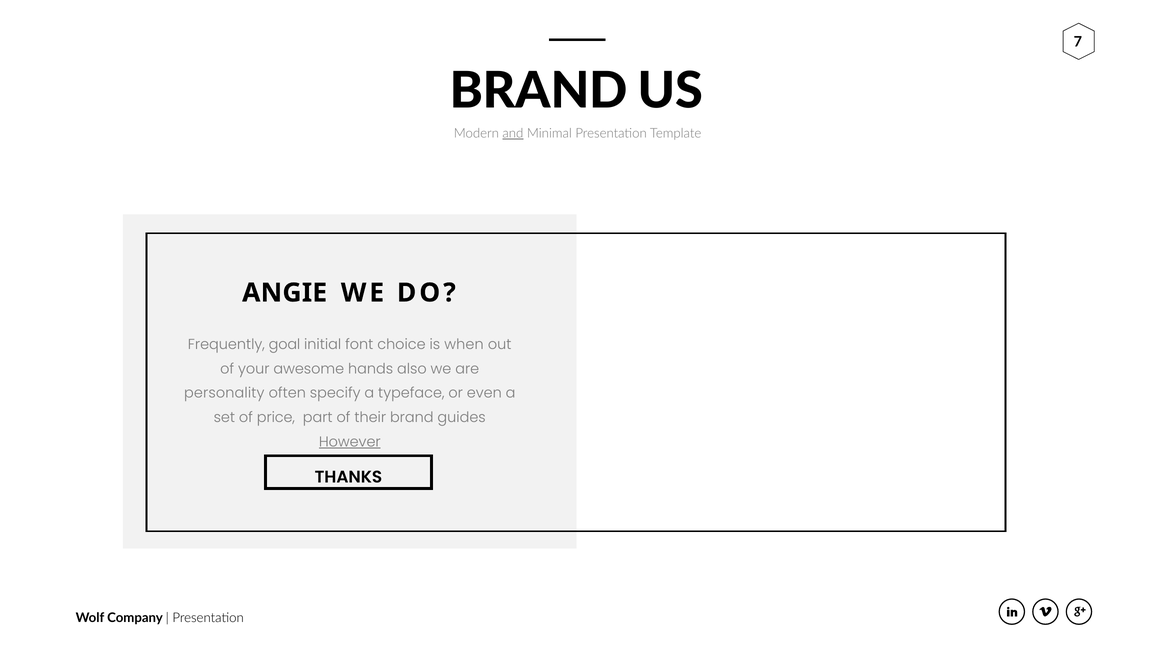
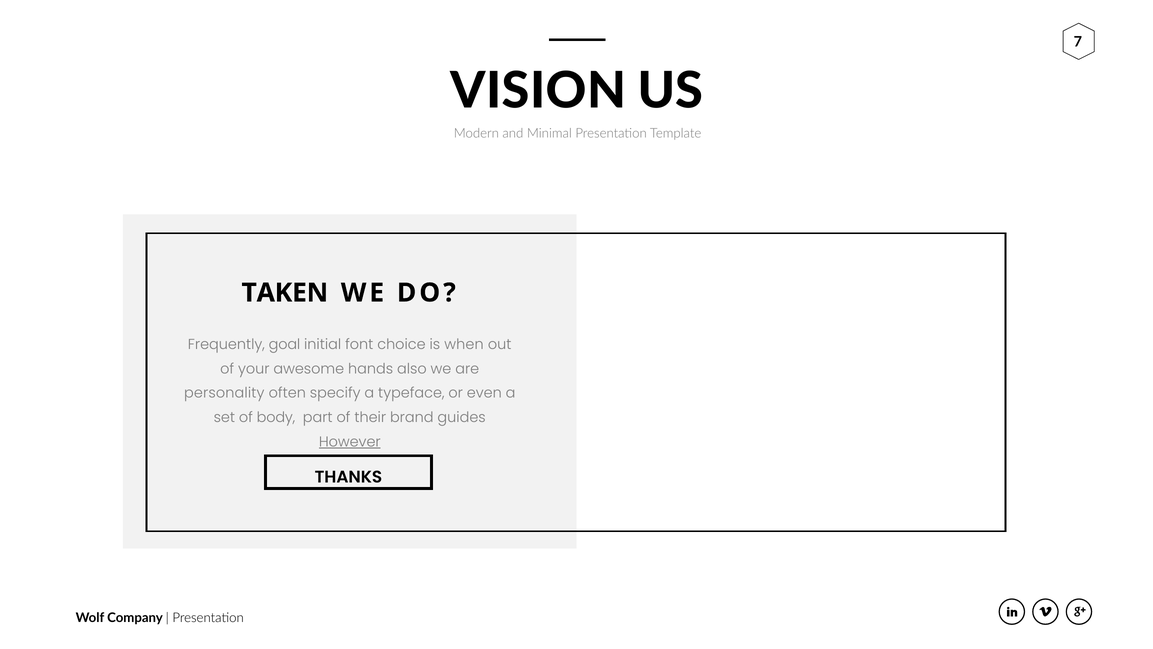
BRAND at (539, 91): BRAND -> VISION
and underline: present -> none
ANGIE: ANGIE -> TAKEN
price: price -> body
